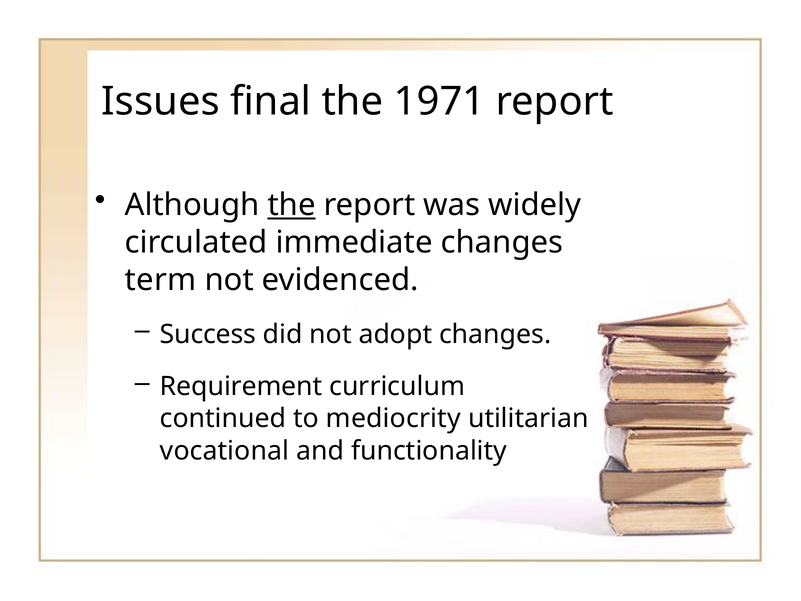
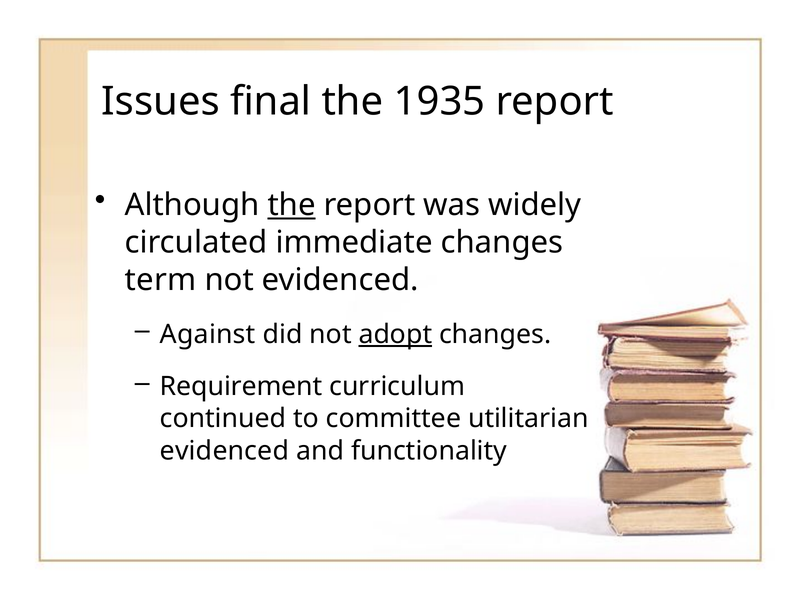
1971: 1971 -> 1935
Success: Success -> Against
adopt underline: none -> present
mediocrity: mediocrity -> committee
vocational at (225, 450): vocational -> evidenced
